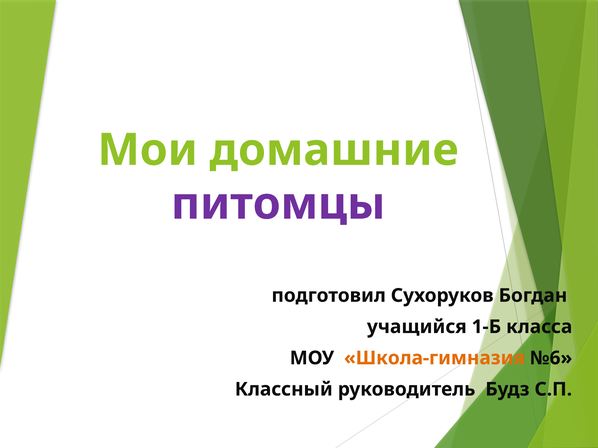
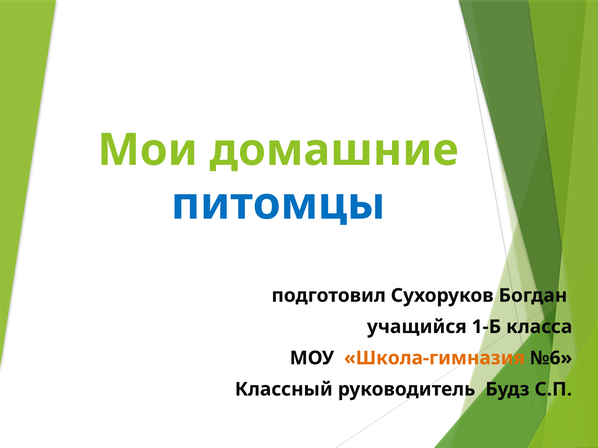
питомцы colour: purple -> blue
